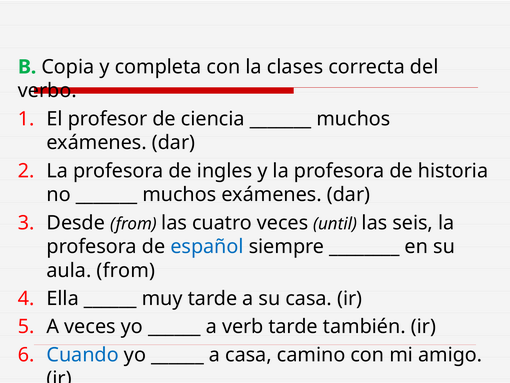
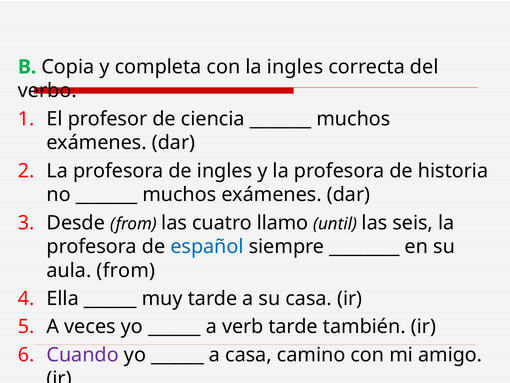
la clases: clases -> ingles
cuatro veces: veces -> llamo
Cuando colour: blue -> purple
